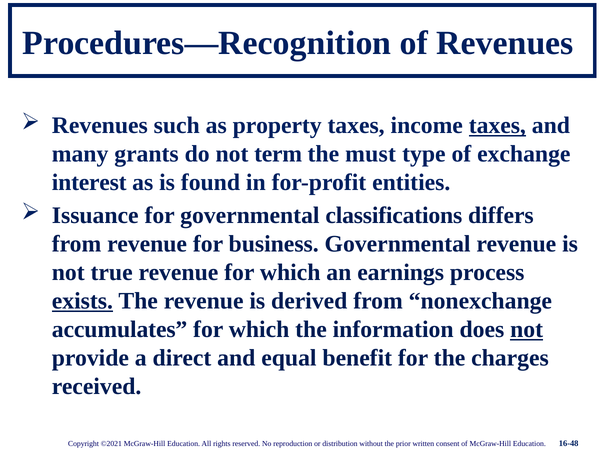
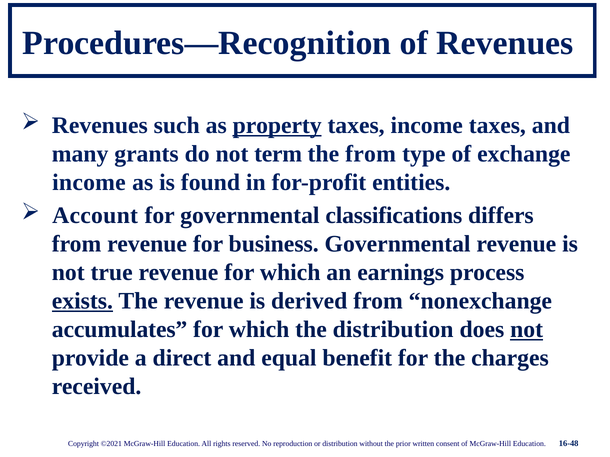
property underline: none -> present
taxes at (497, 126) underline: present -> none
the must: must -> from
interest at (89, 183): interest -> income
Issuance: Issuance -> Account
the information: information -> distribution
